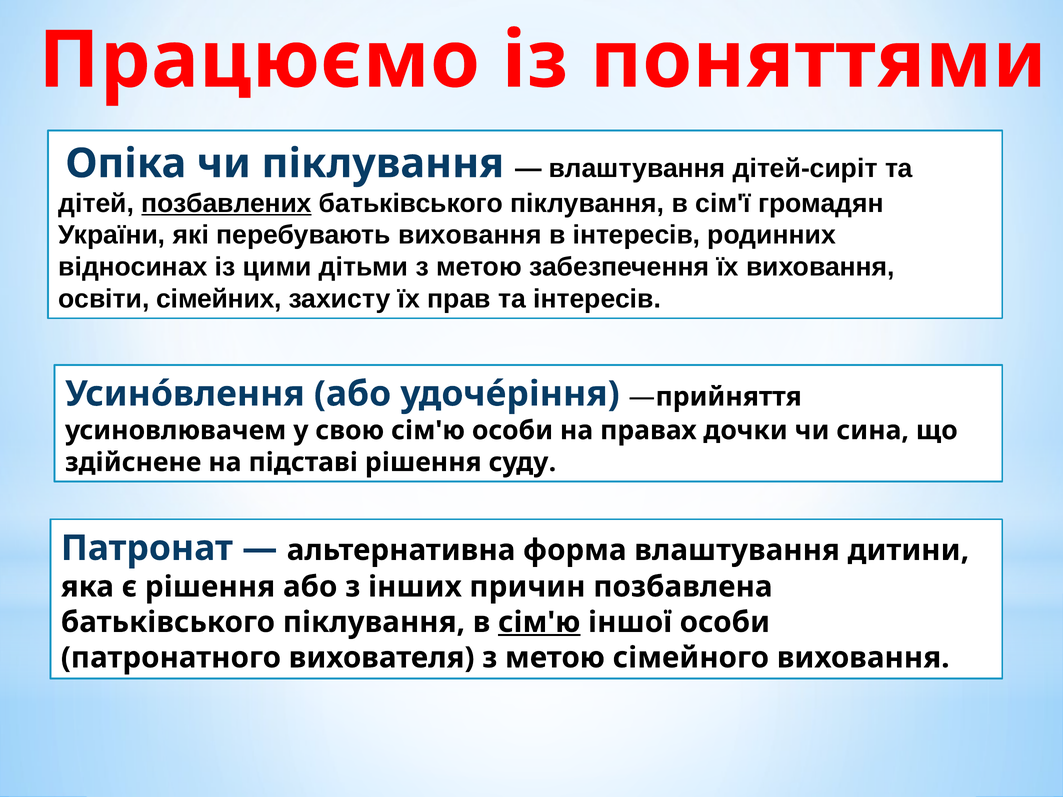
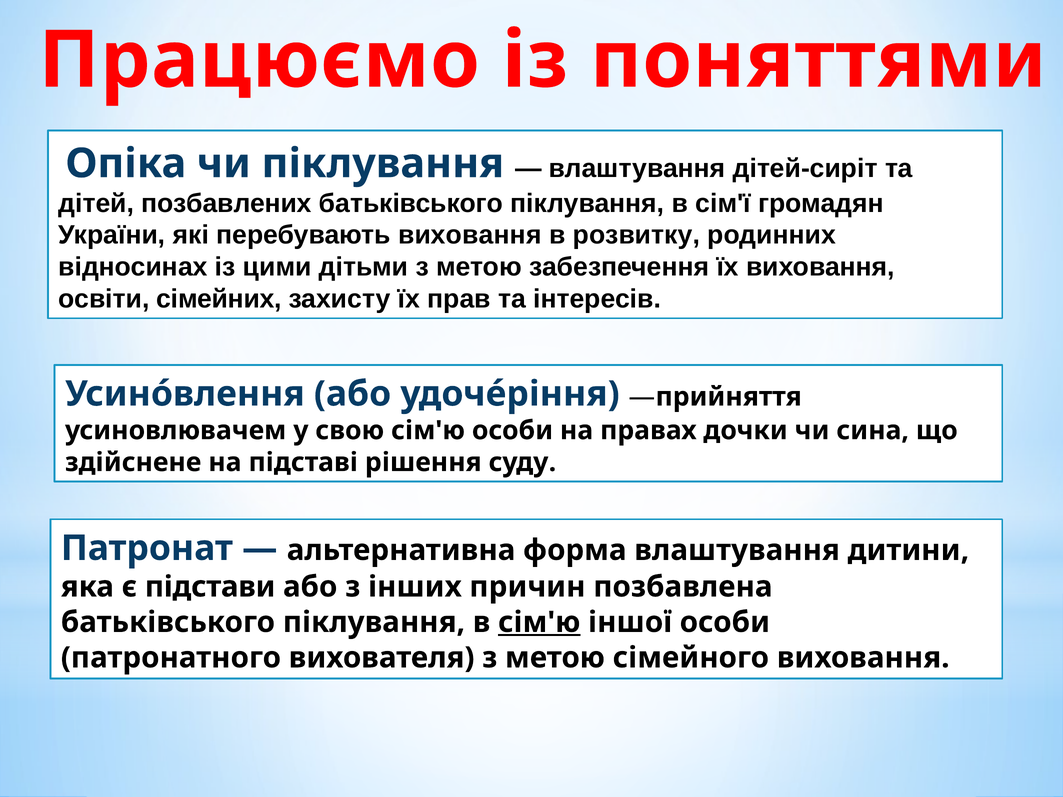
позбавлених underline: present -> none
в інтересів: інтересів -> розвитку
є рішення: рішення -> підстави
